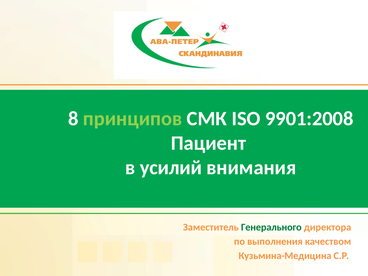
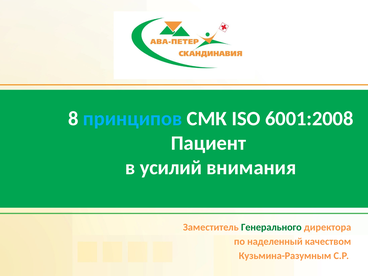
принципов colour: light green -> light blue
9901:2008: 9901:2008 -> 6001:2008
выполнения: выполнения -> наделенный
Кузьмина-Медицина: Кузьмина-Медицина -> Кузьмина-Разумным
